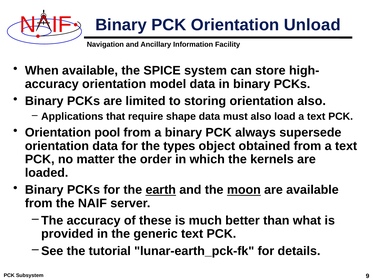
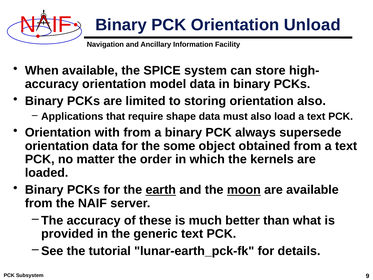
pool: pool -> with
types: types -> some
